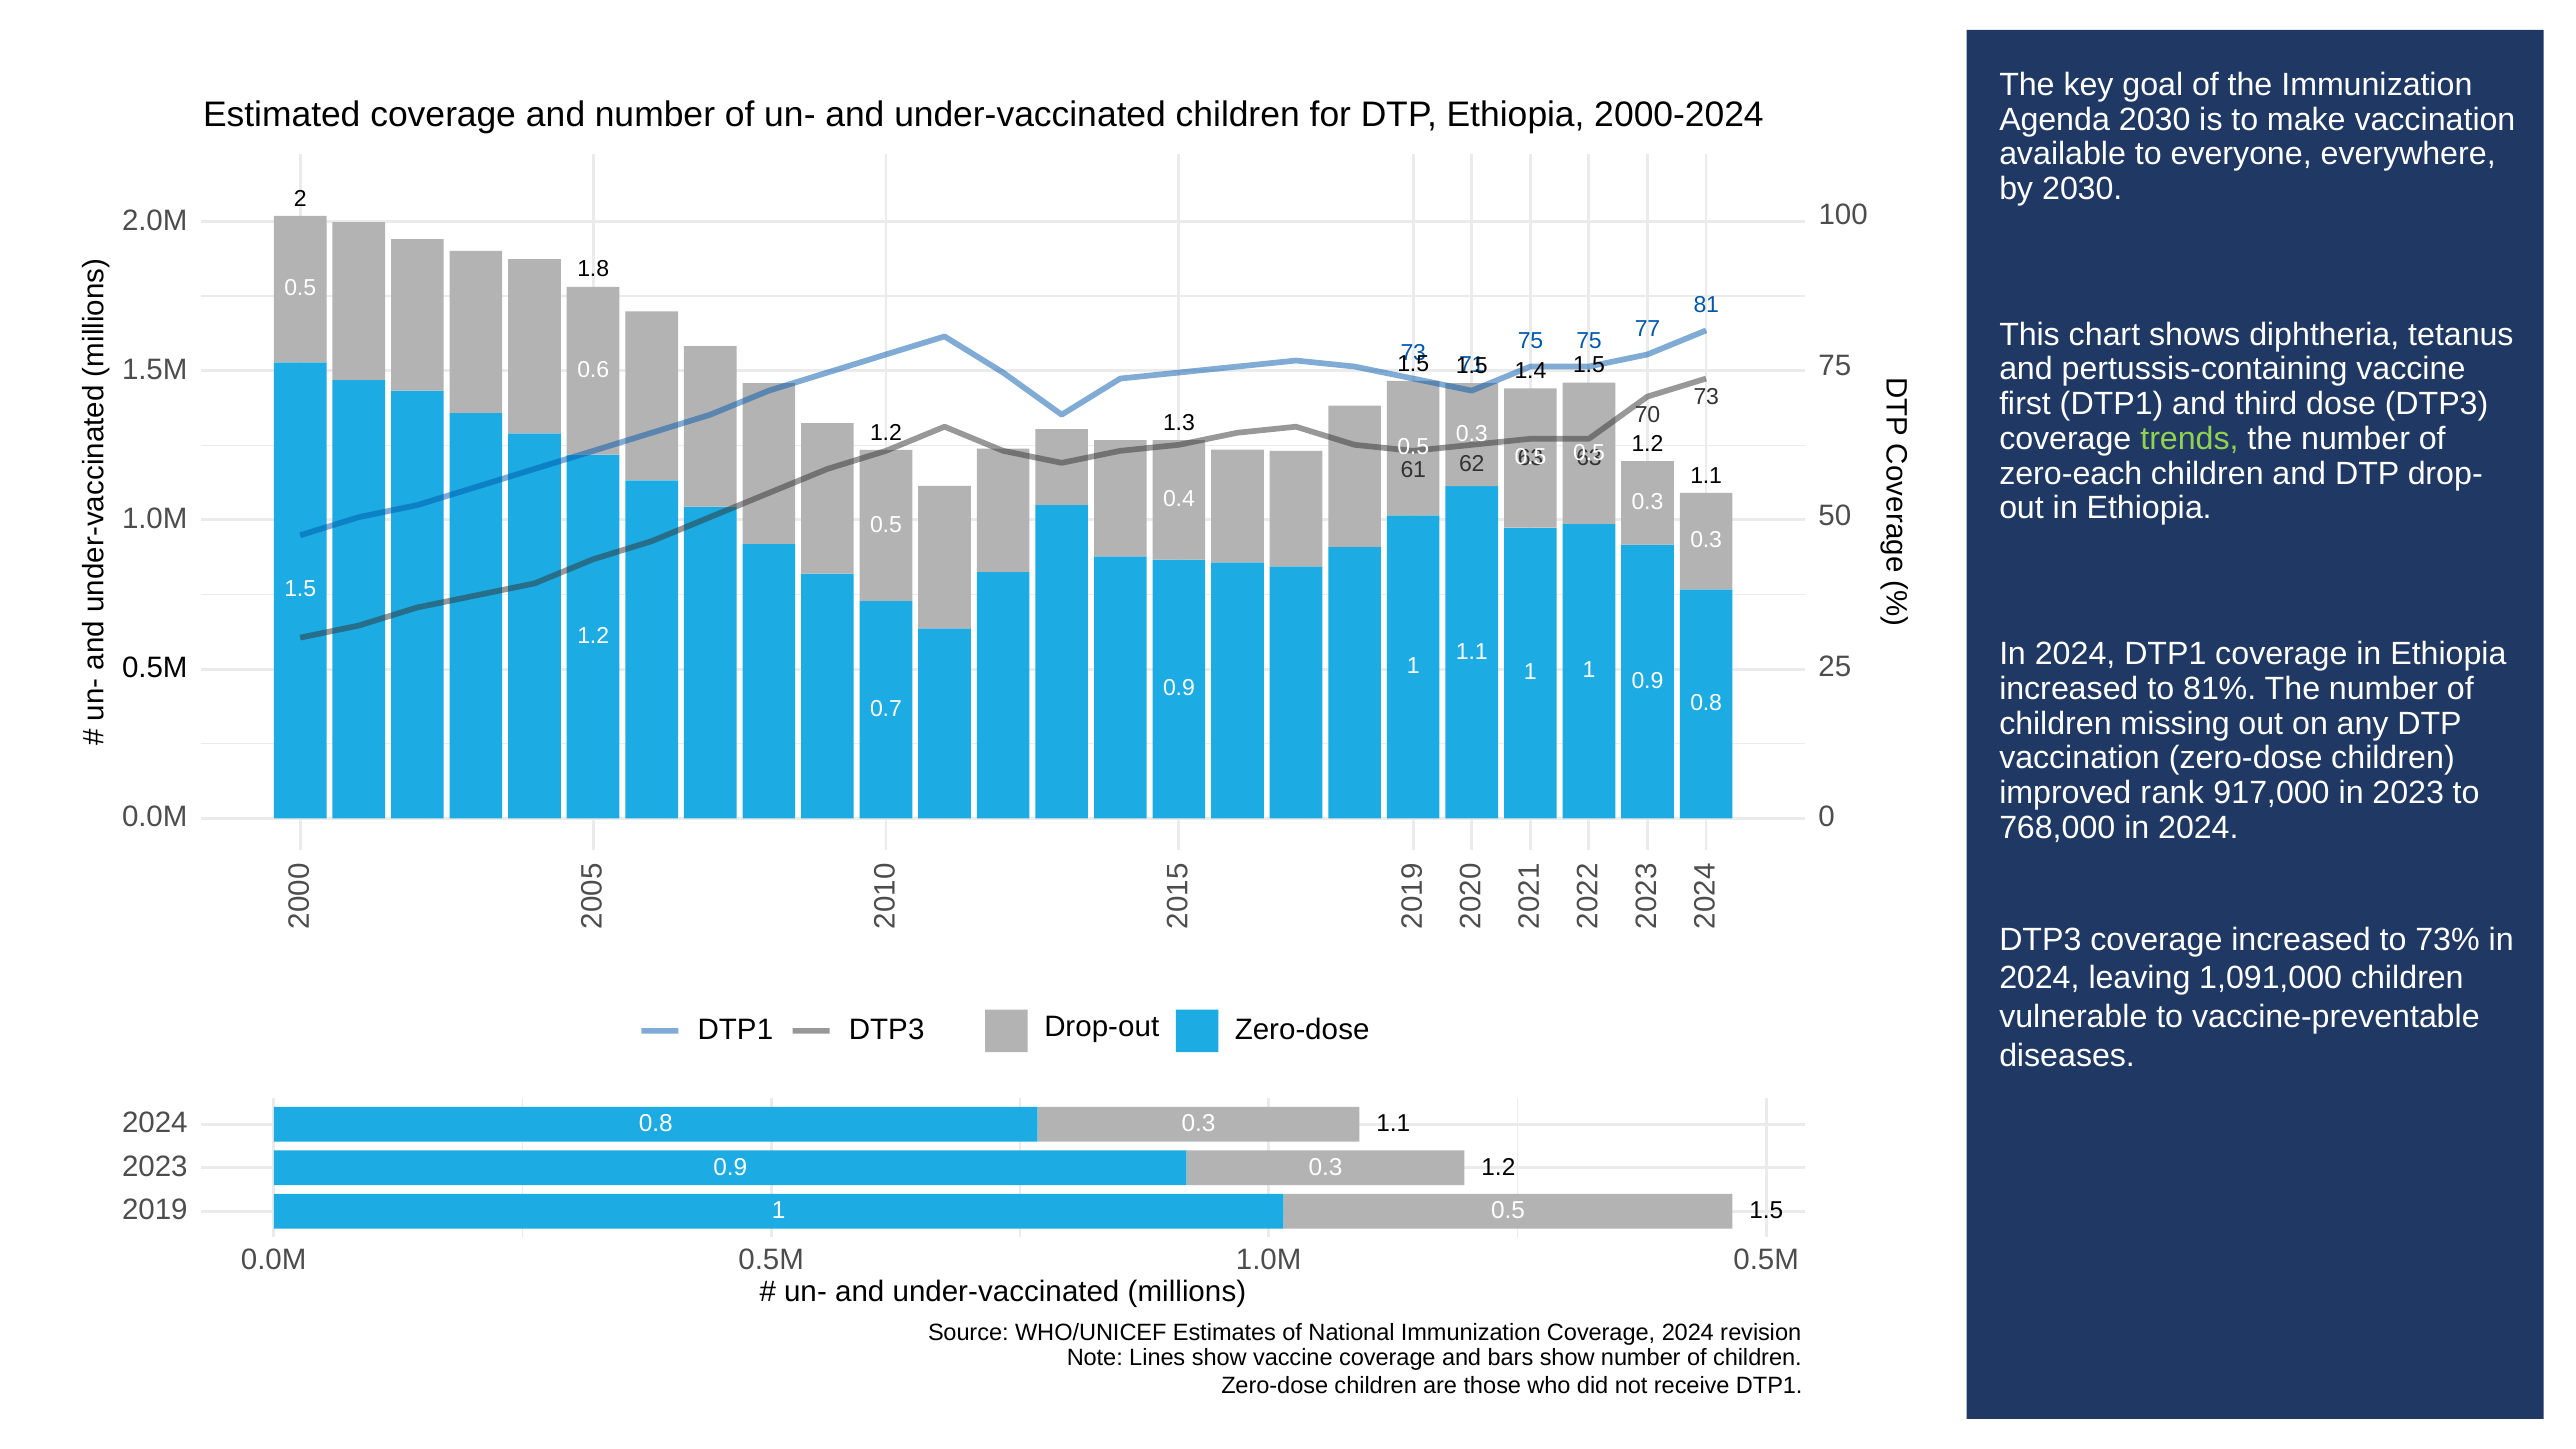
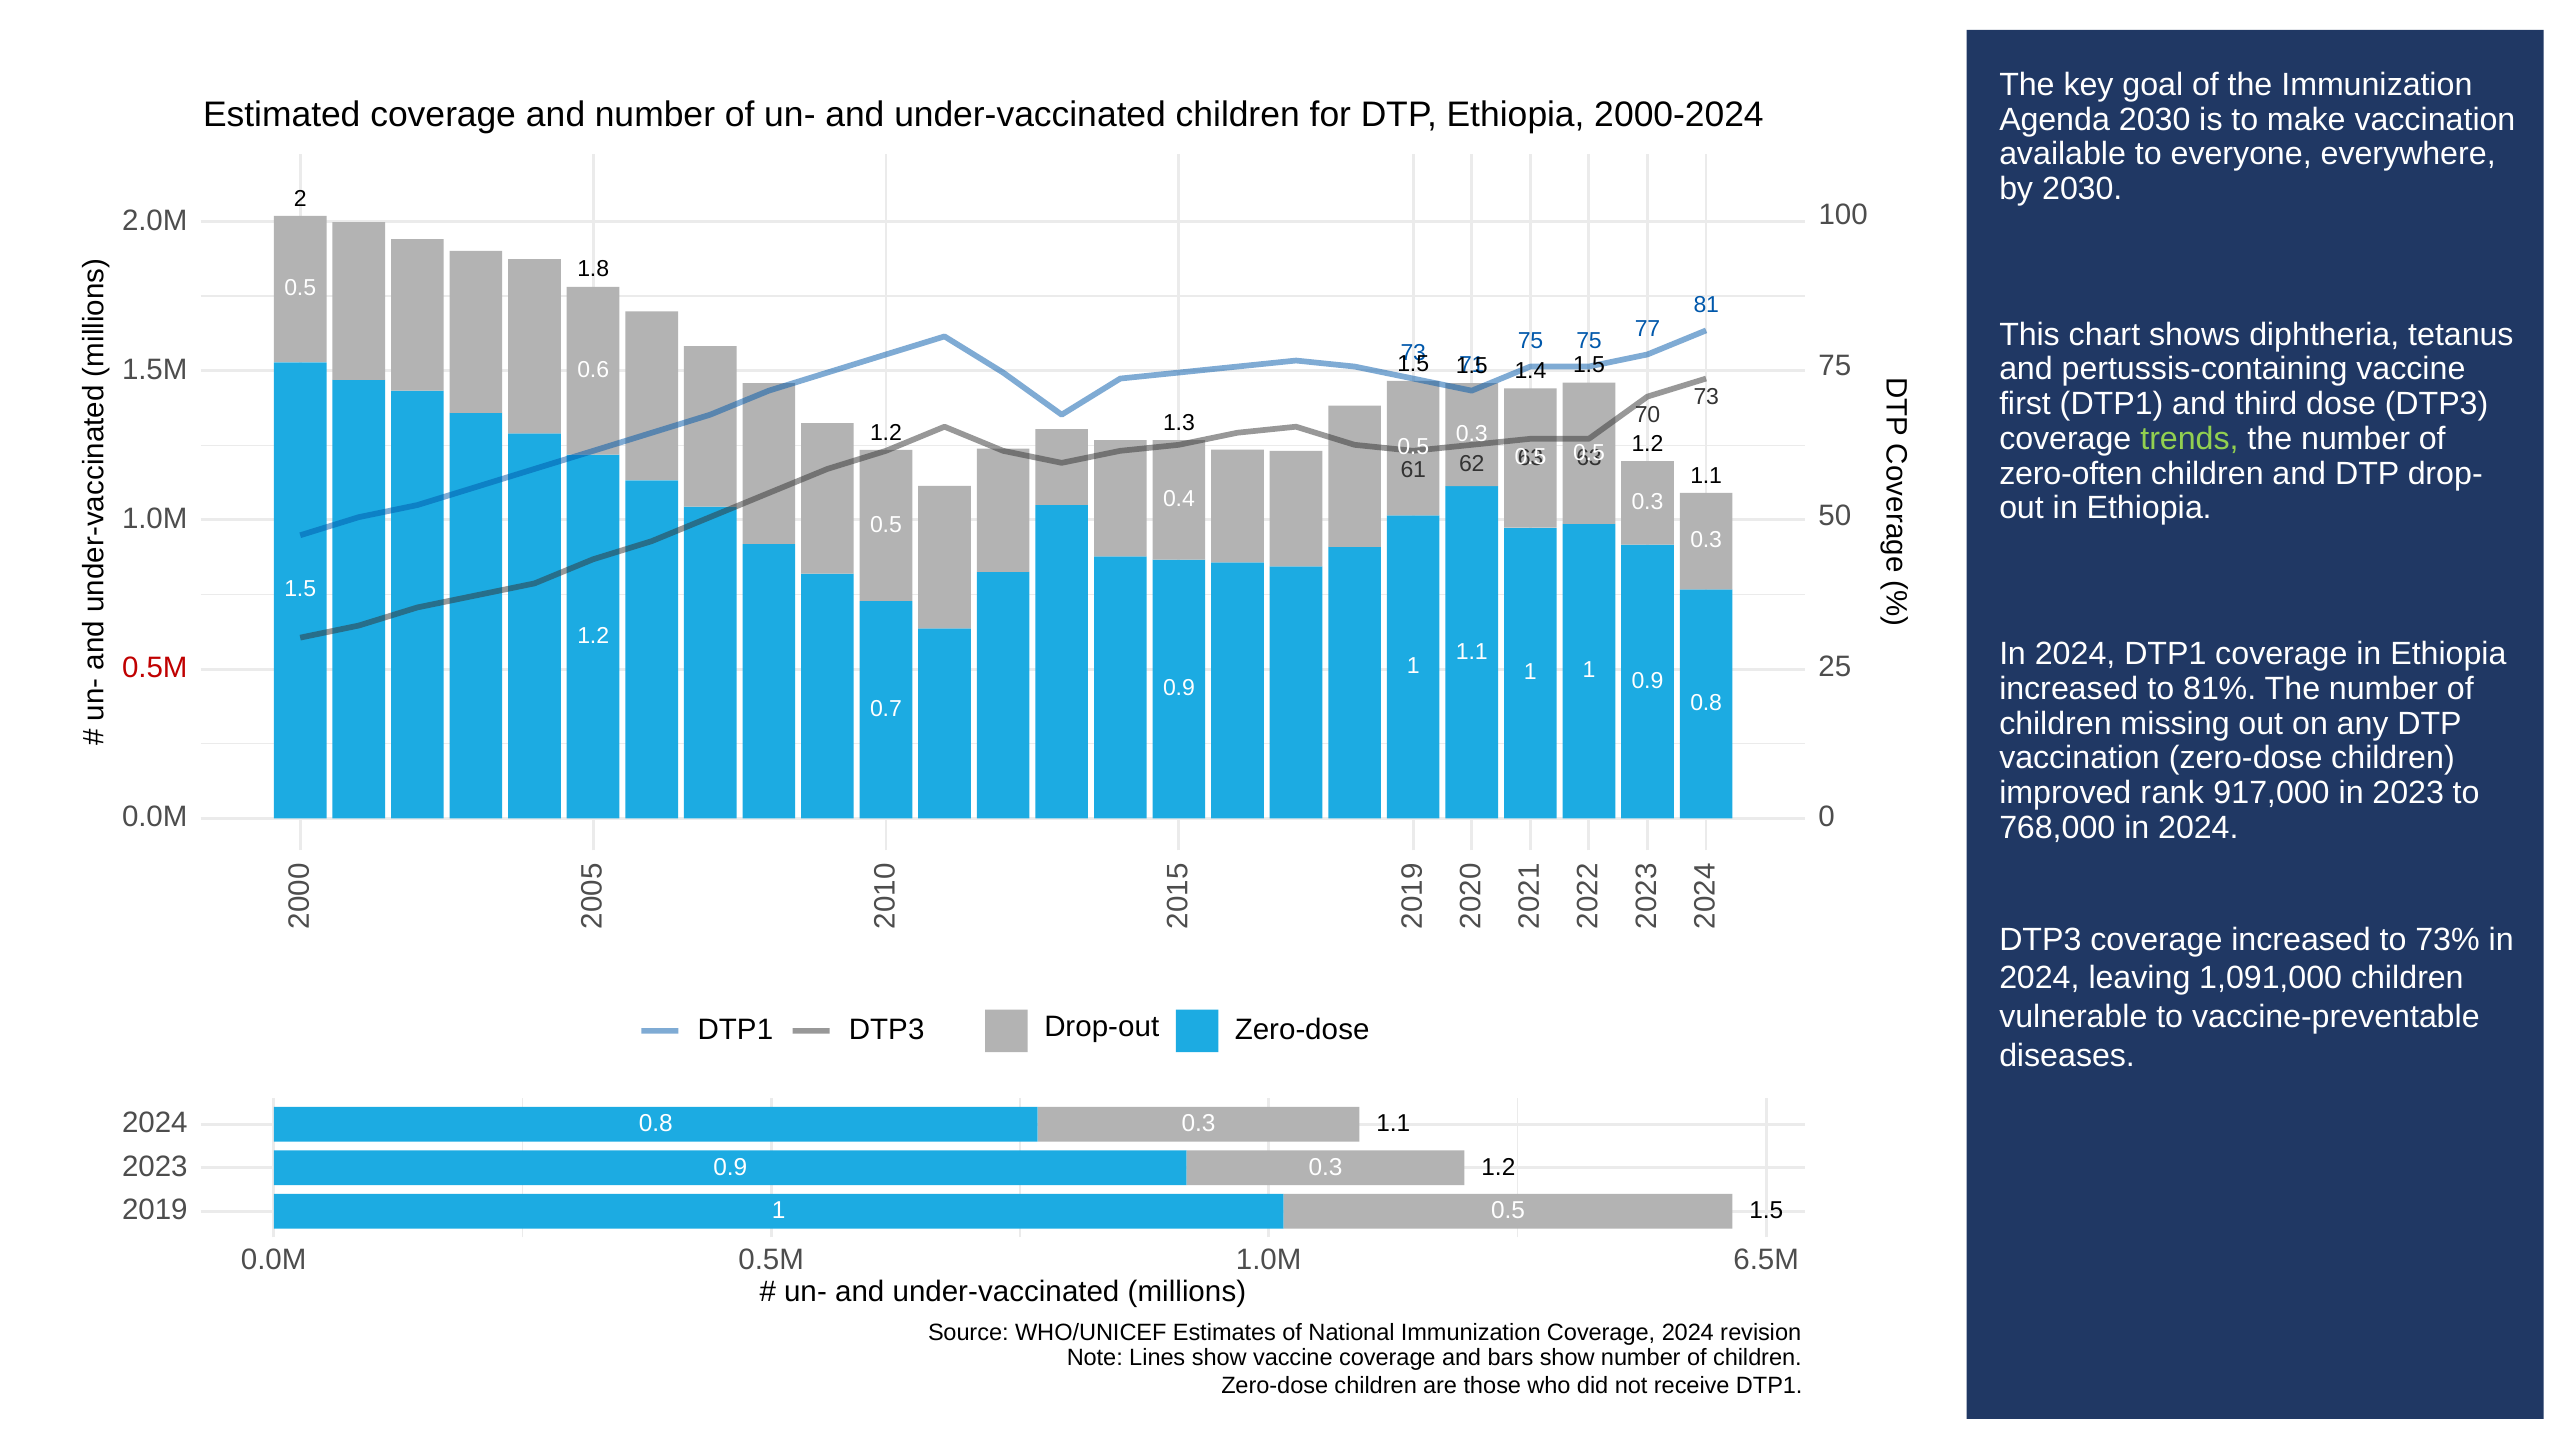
zero-each: zero-each -> zero-often
0.5M at (155, 668) colour: black -> red
1.0M 0.5M: 0.5M -> 6.5M
